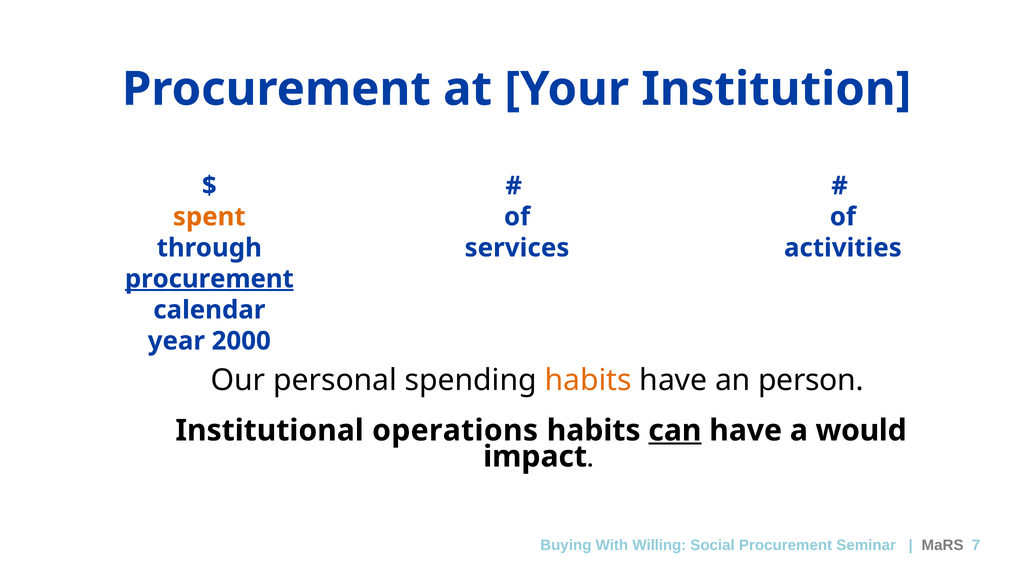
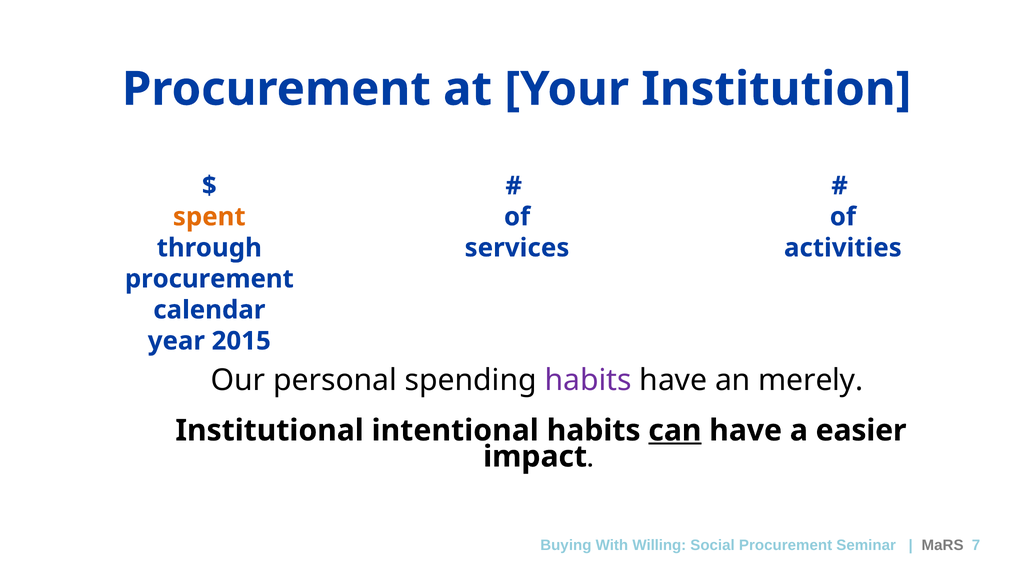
procurement at (209, 279) underline: present -> none
2000: 2000 -> 2015
habits at (588, 380) colour: orange -> purple
person: person -> merely
operations: operations -> intentional
would: would -> easier
